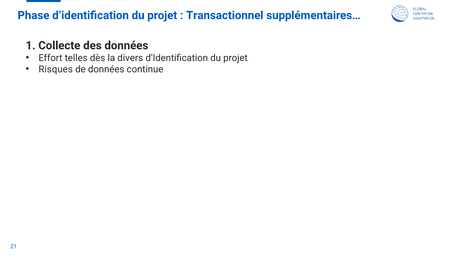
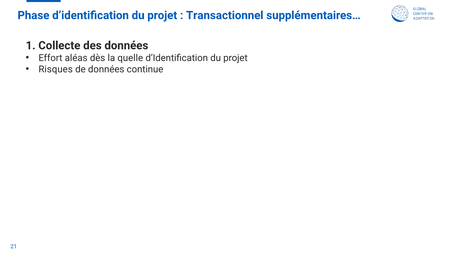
telles: telles -> aléas
divers: divers -> quelle
